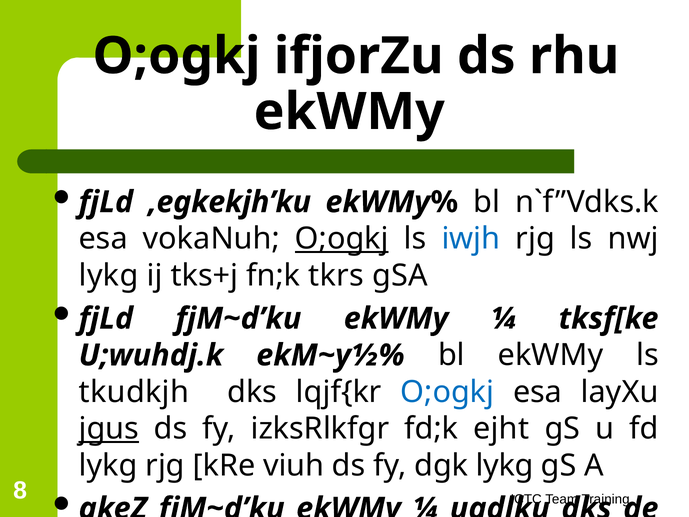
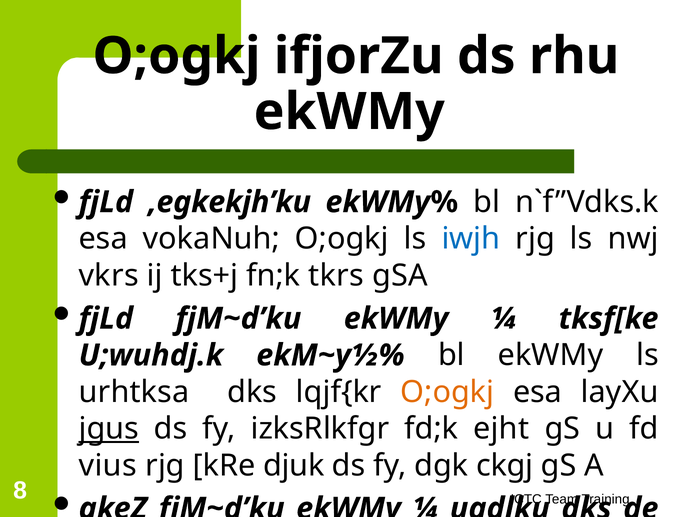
O;ogkj at (342, 239) underline: present -> none
lykg at (109, 275): lykg -> vkrs
tkudkjh: tkudkjh -> urhtksa
O;ogkj at (447, 392) colour: blue -> orange
lykg at (108, 465): lykg -> vius
viuh: viuh -> djuk
dgk lykg: lykg -> ckgj
